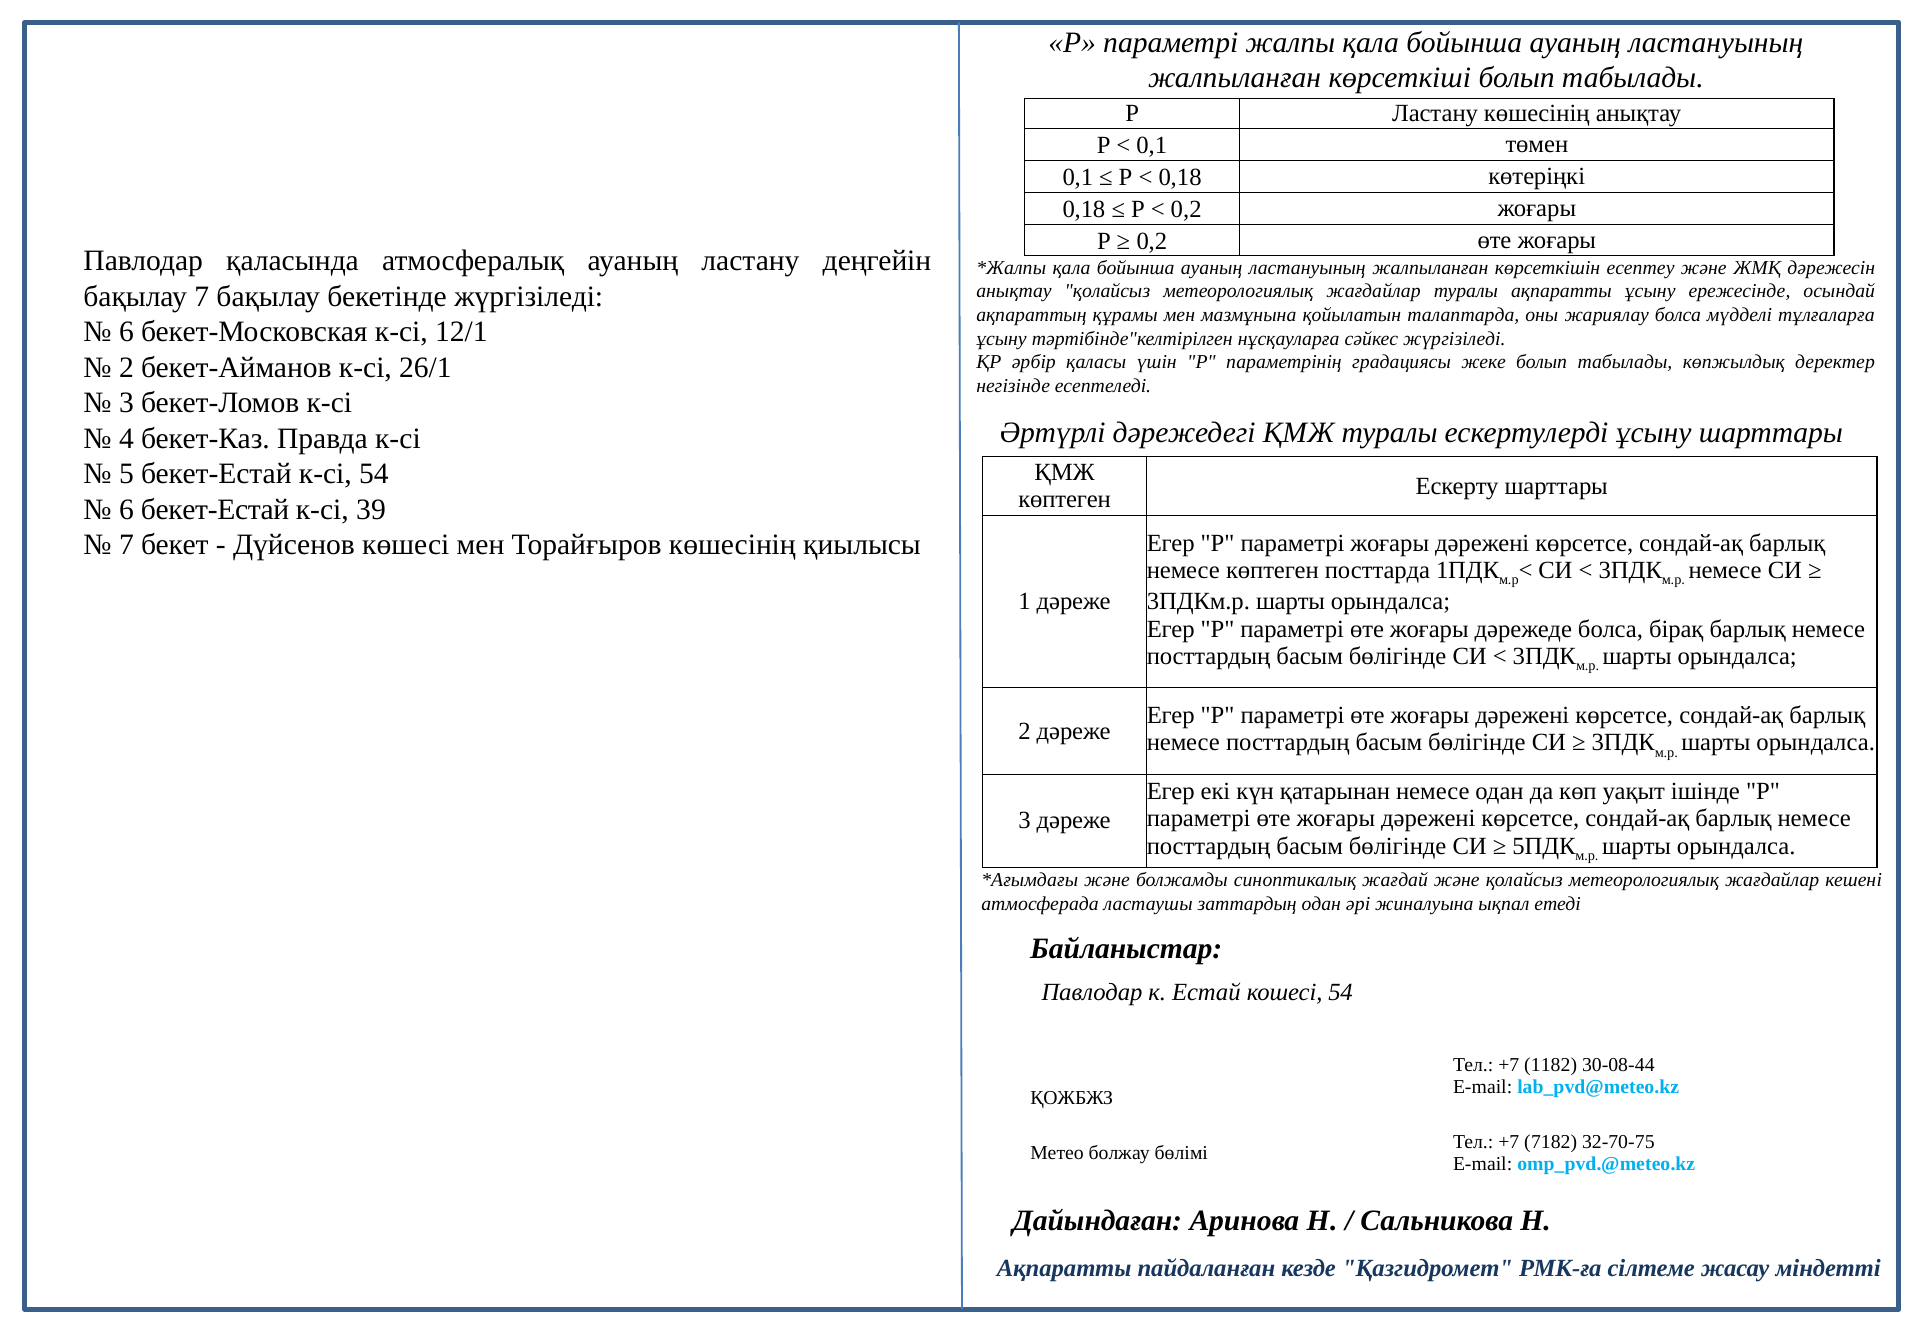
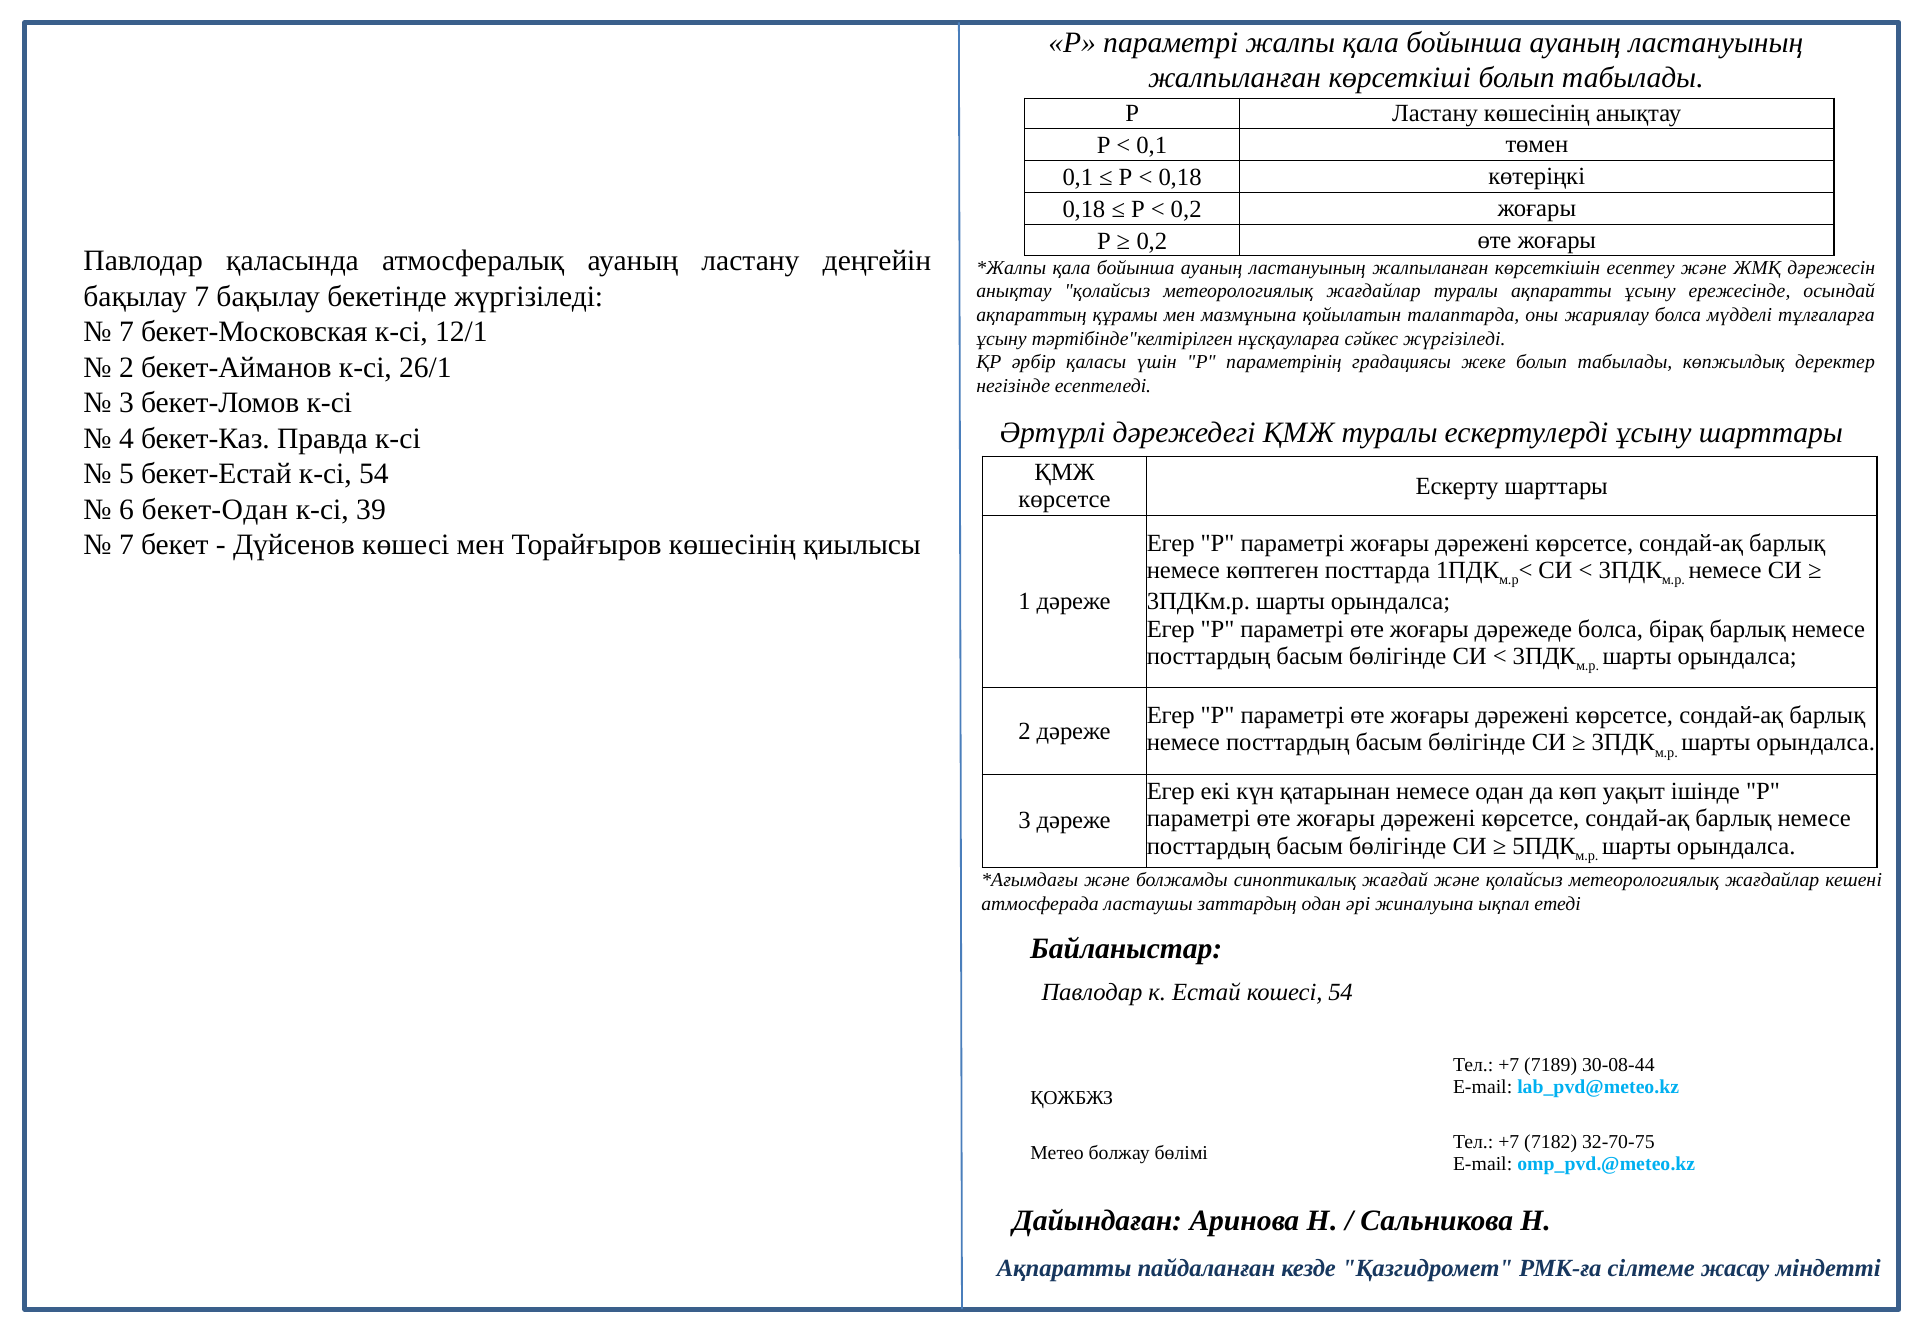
6 at (126, 332): 6 -> 7
көптеген at (1065, 499): көптеген -> көрсетсе
6 бекет-Естай: бекет-Естай -> бекет-Одан
1182: 1182 -> 7189
